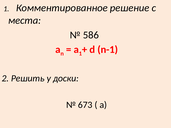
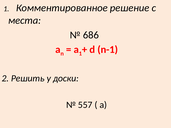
586: 586 -> 686
673: 673 -> 557
